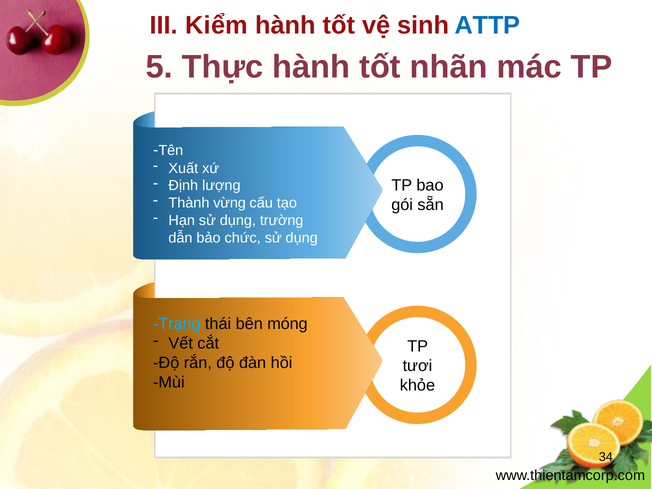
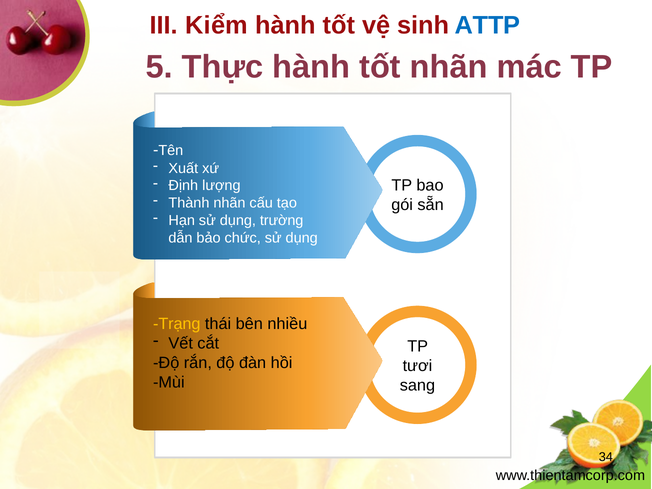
Thành vừng: vừng -> nhãn
Trạng colour: light blue -> yellow
móng: móng -> nhiều
khỏe: khỏe -> sang
